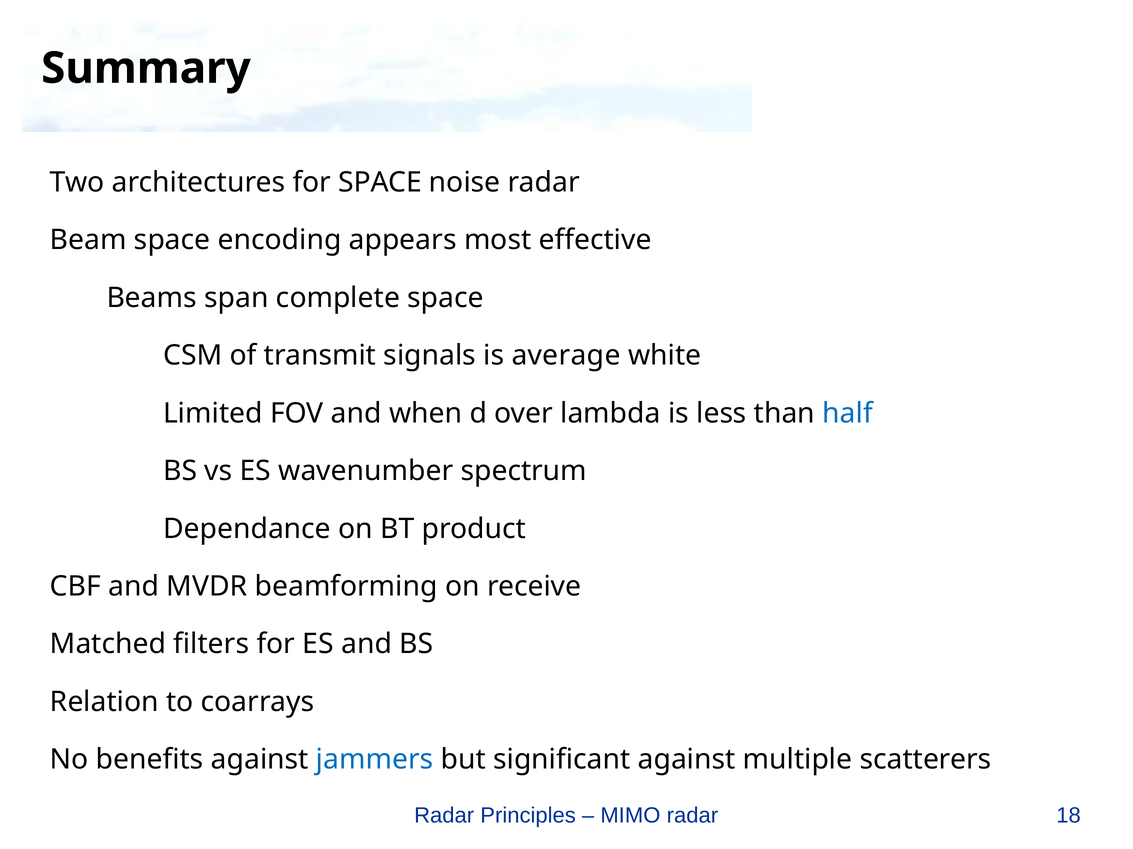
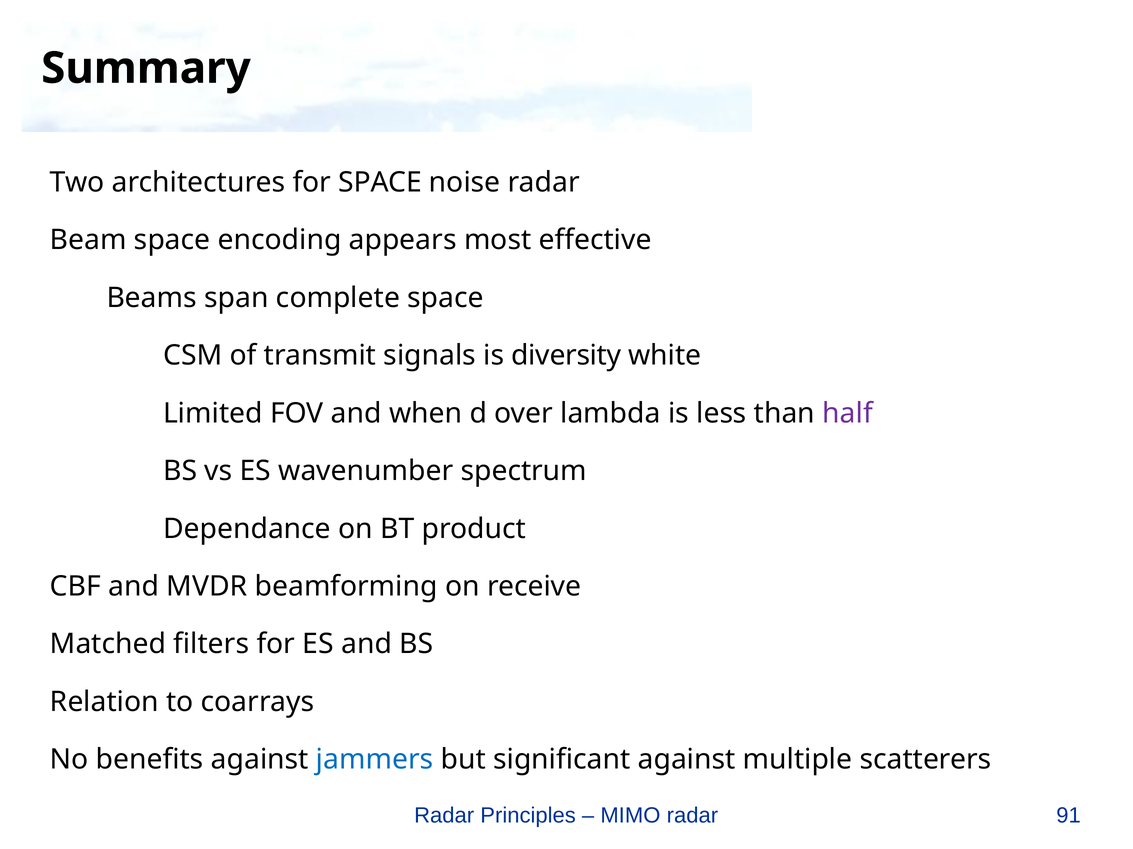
average: average -> diversity
half colour: blue -> purple
18: 18 -> 91
